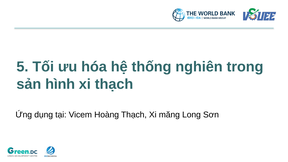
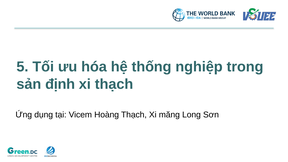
nghiên: nghiên -> nghiệp
hình: hình -> định
